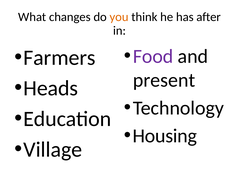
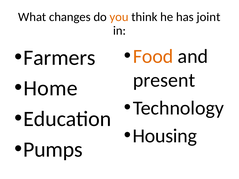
after: after -> joint
Food colour: purple -> orange
Heads: Heads -> Home
Village: Village -> Pumps
